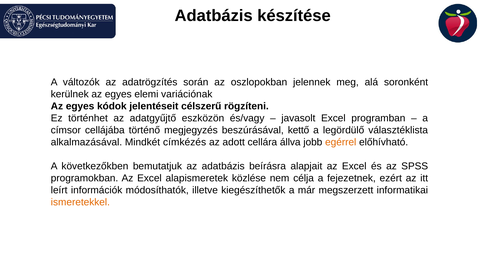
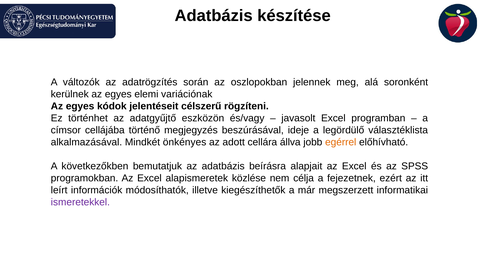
kettő: kettő -> ideje
címkézés: címkézés -> önkényes
ismeretekkel colour: orange -> purple
